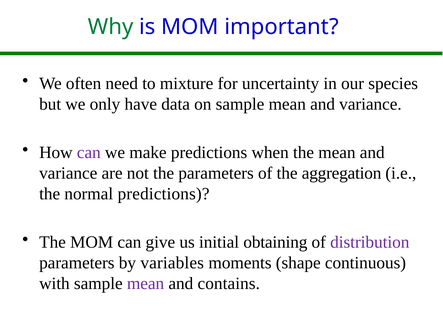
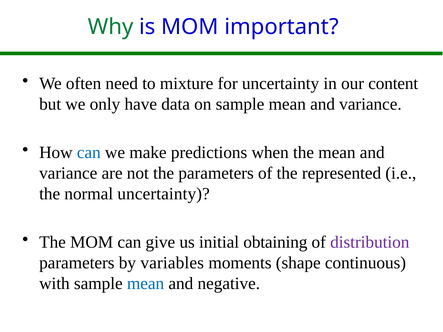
species: species -> content
can at (89, 153) colour: purple -> blue
aggregation: aggregation -> represented
normal predictions: predictions -> uncertainty
mean at (146, 284) colour: purple -> blue
contains: contains -> negative
